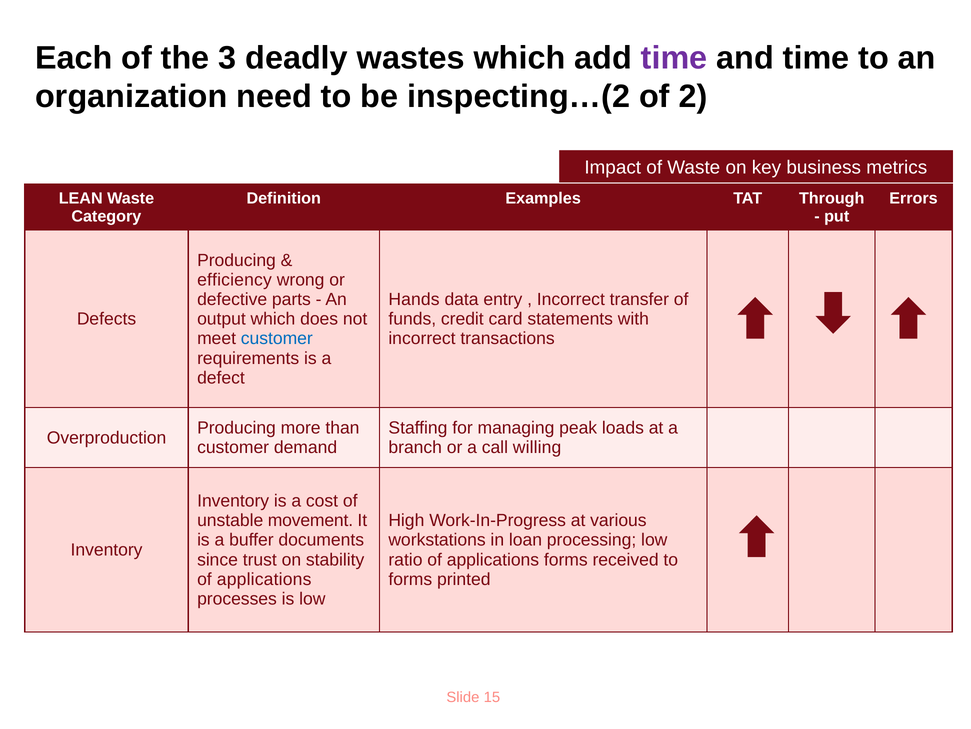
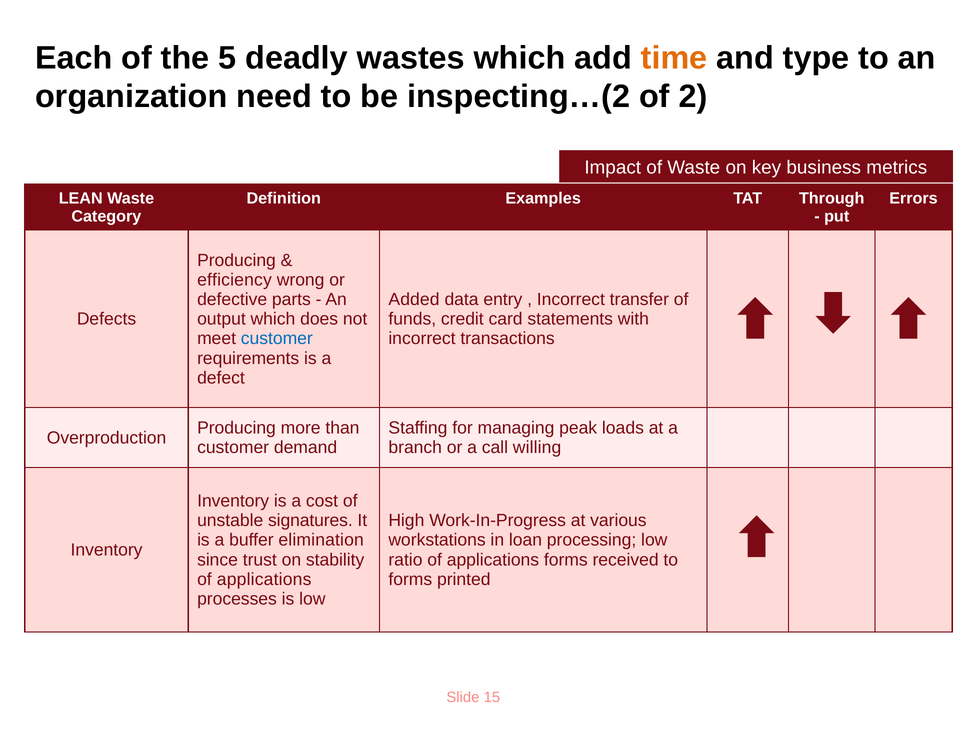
3: 3 -> 5
time at (674, 58) colour: purple -> orange
and time: time -> type
Hands: Hands -> Added
movement: movement -> signatures
documents: documents -> elimination
